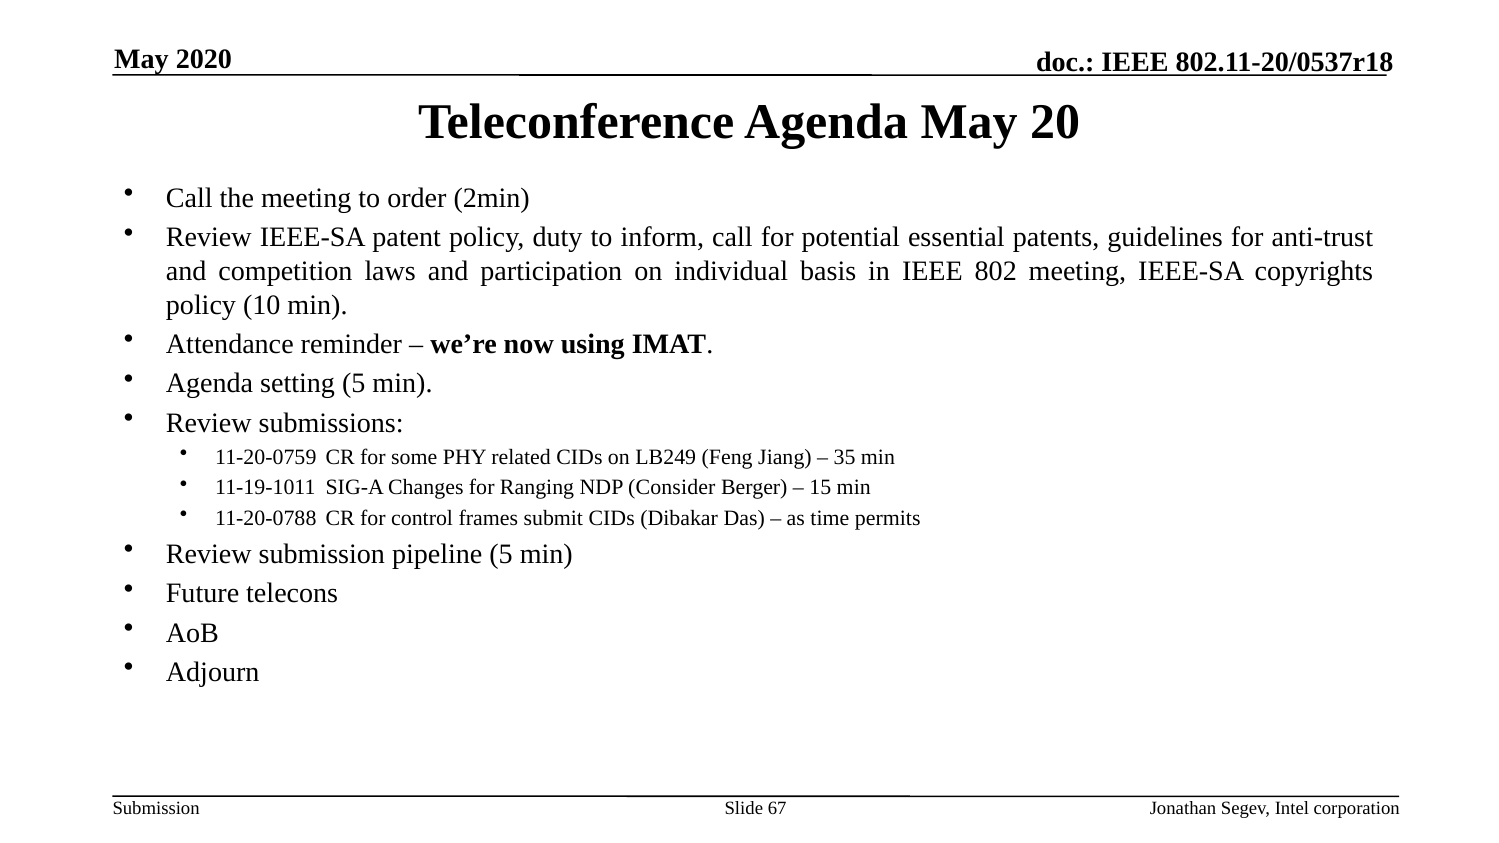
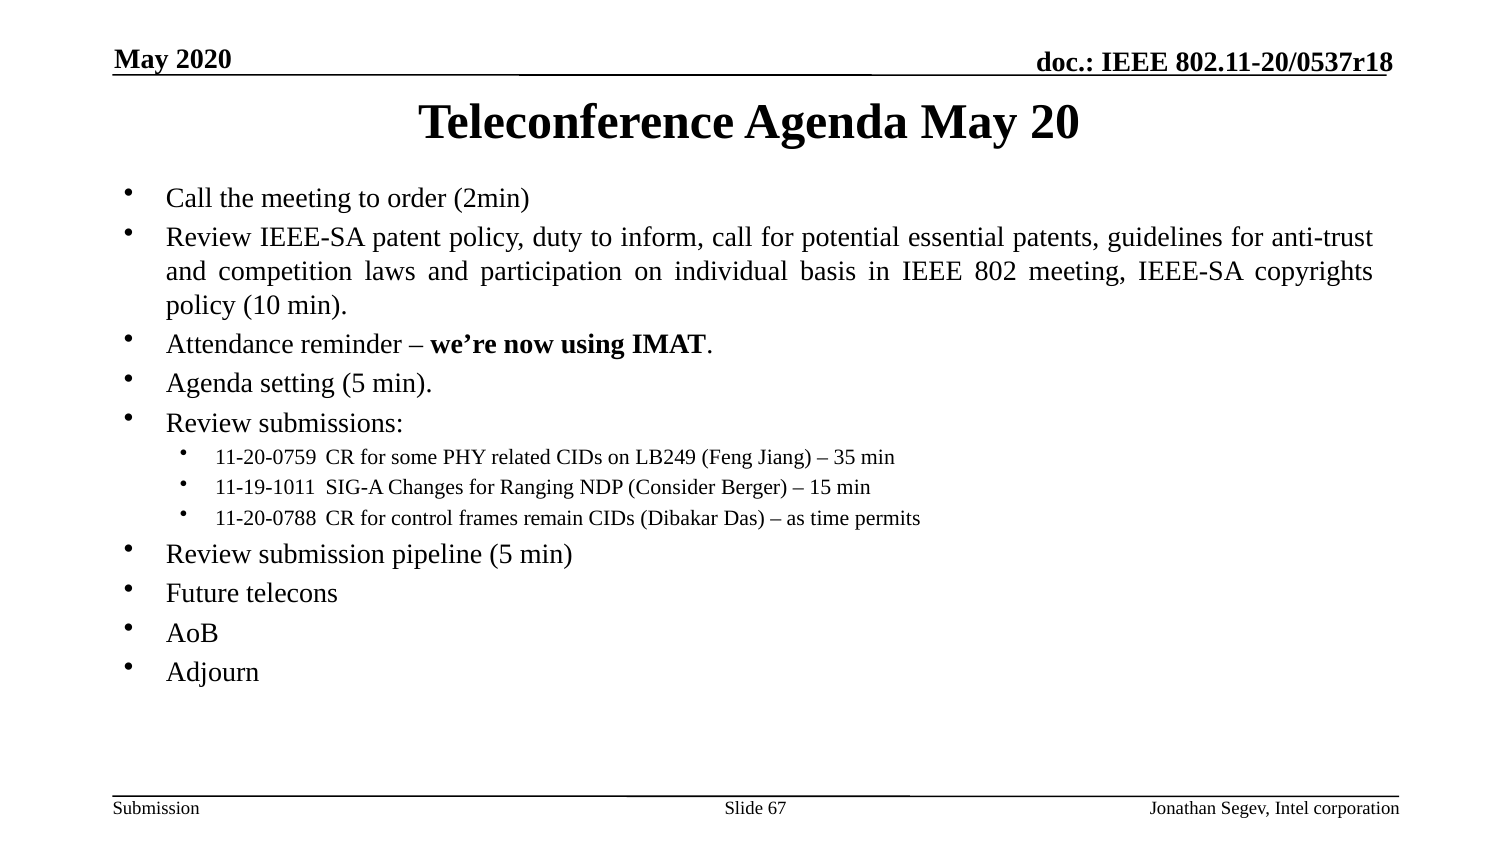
submit: submit -> remain
